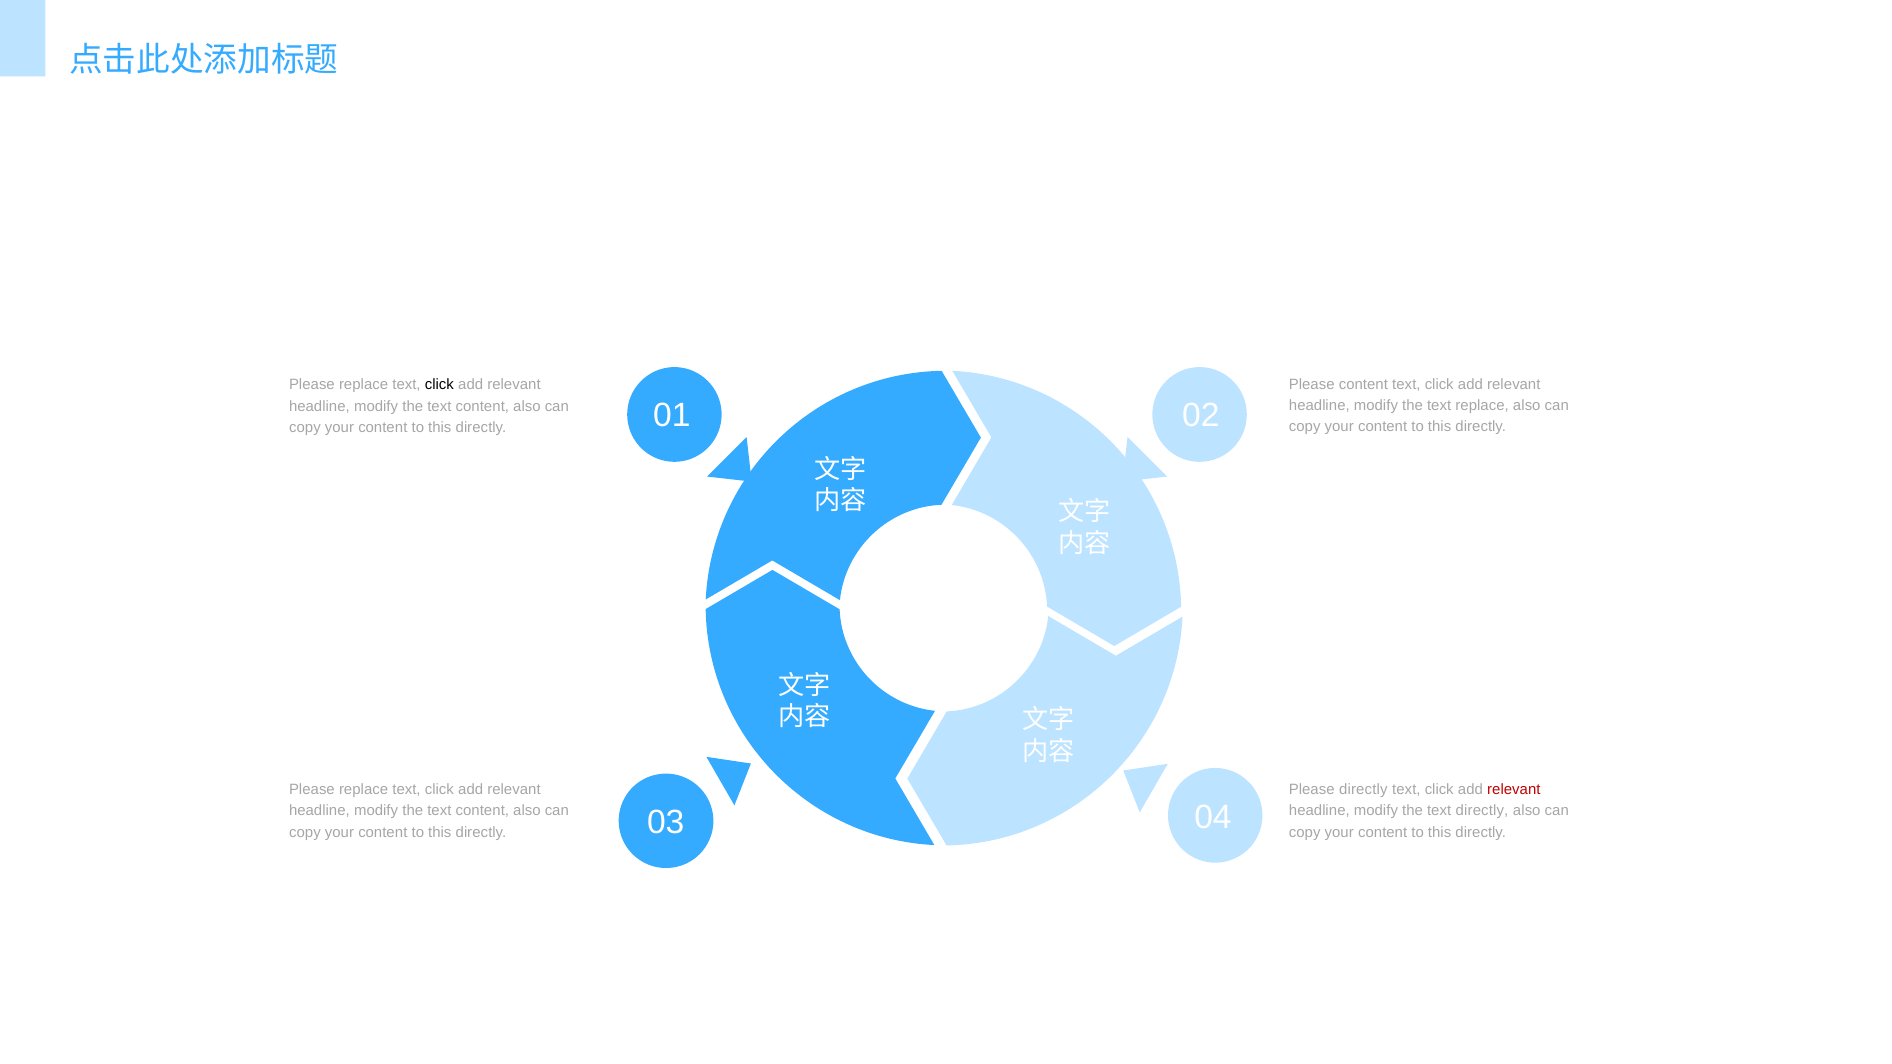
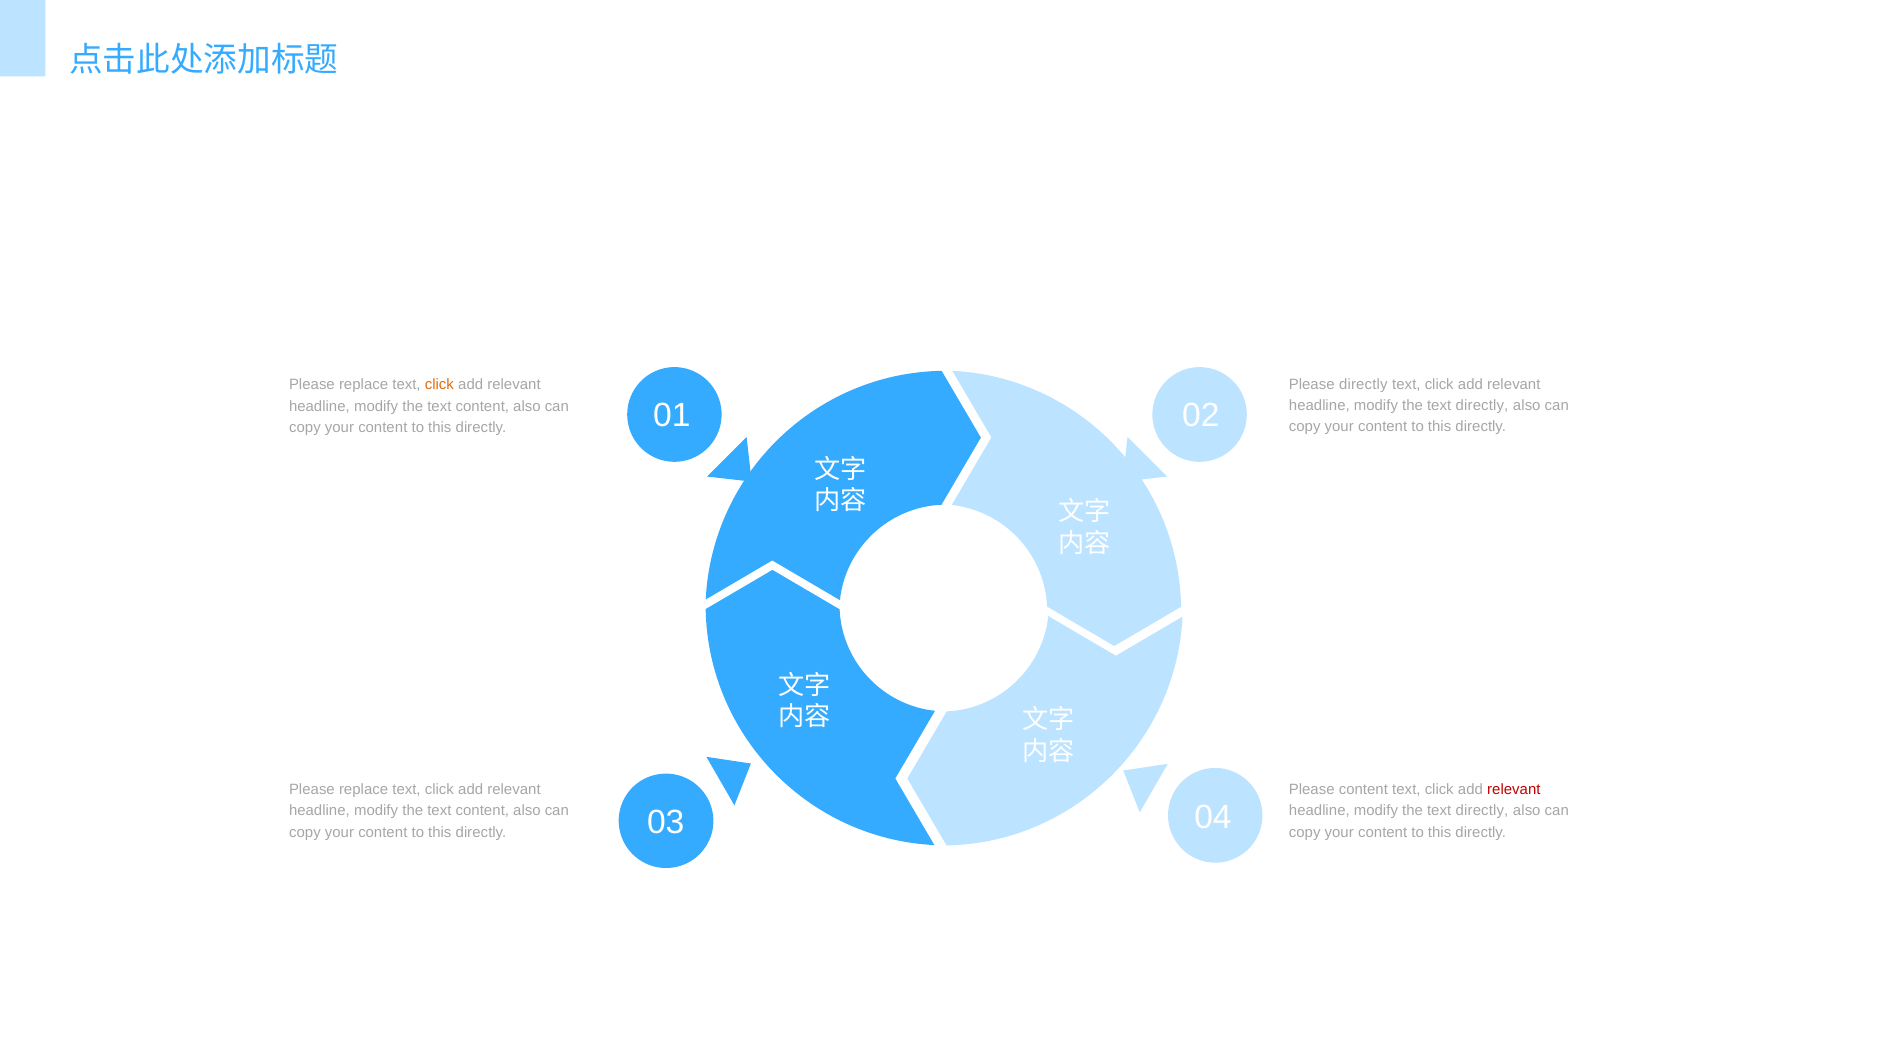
Please content: content -> directly
click at (439, 385) colour: black -> orange
replace at (1482, 406): replace -> directly
Please directly: directly -> content
